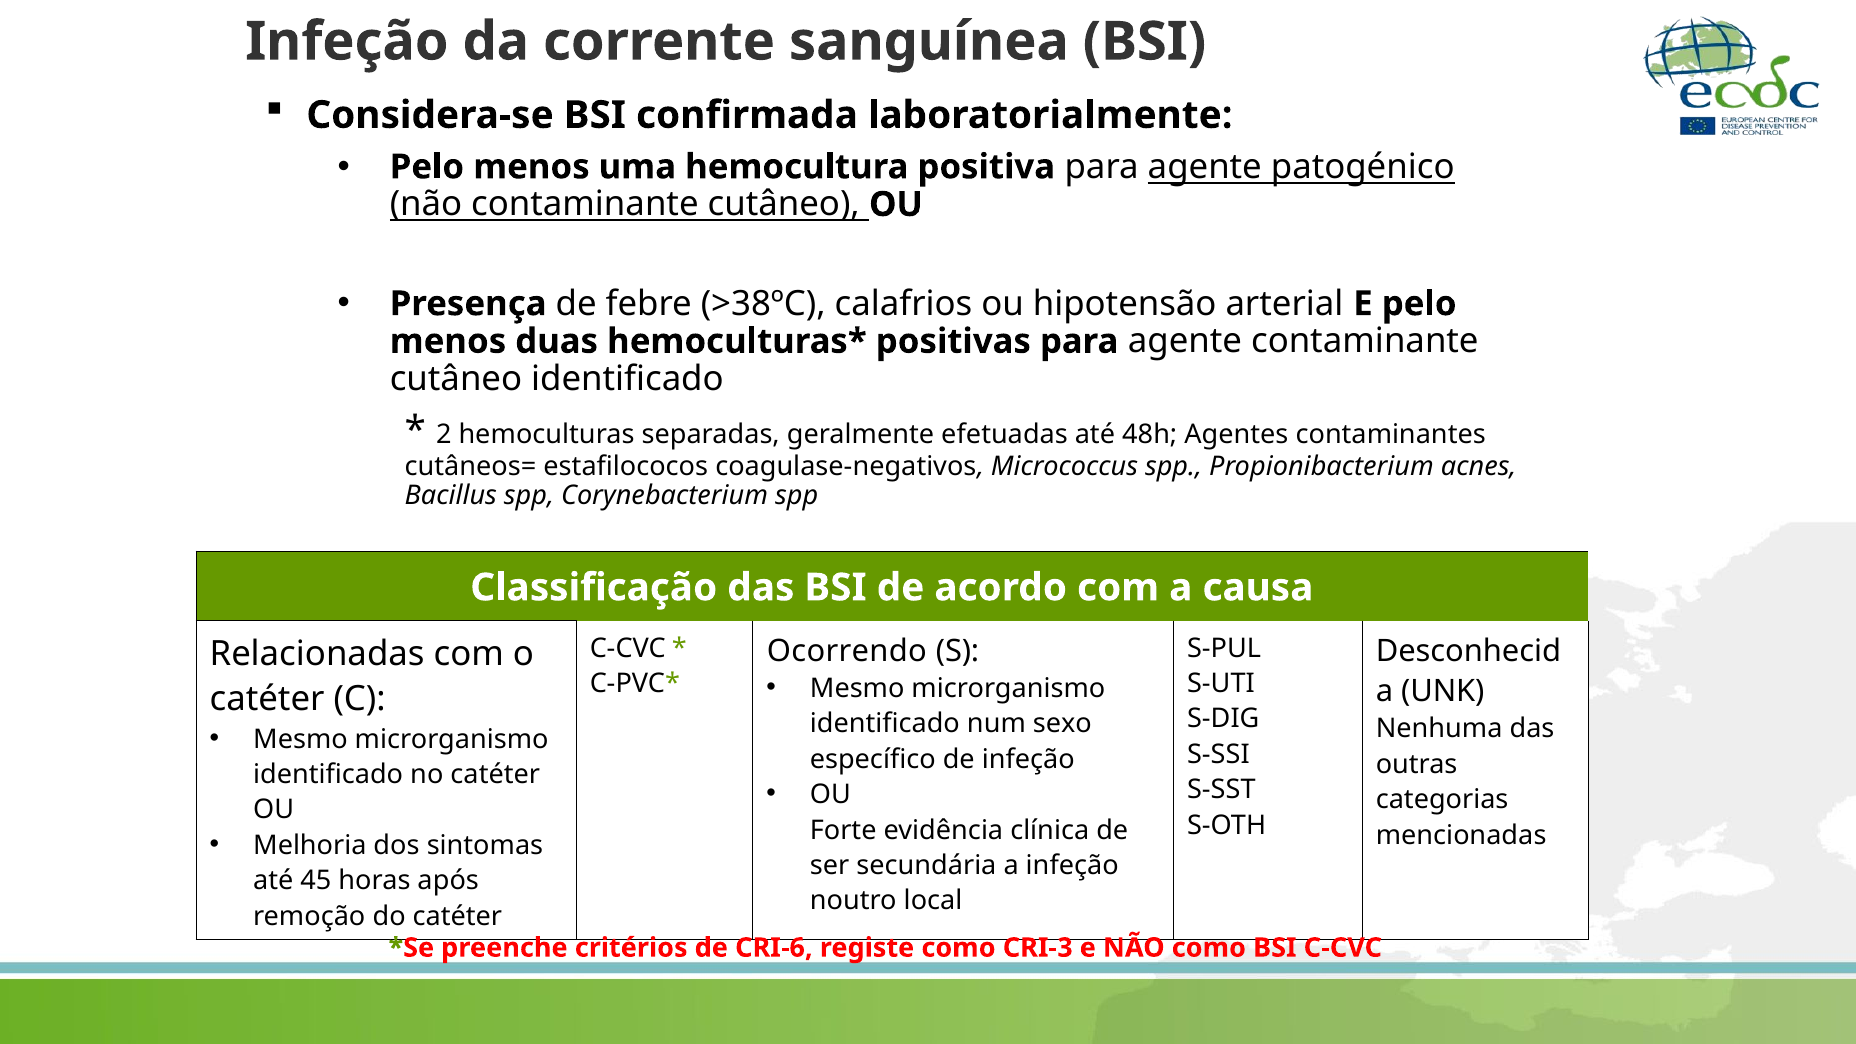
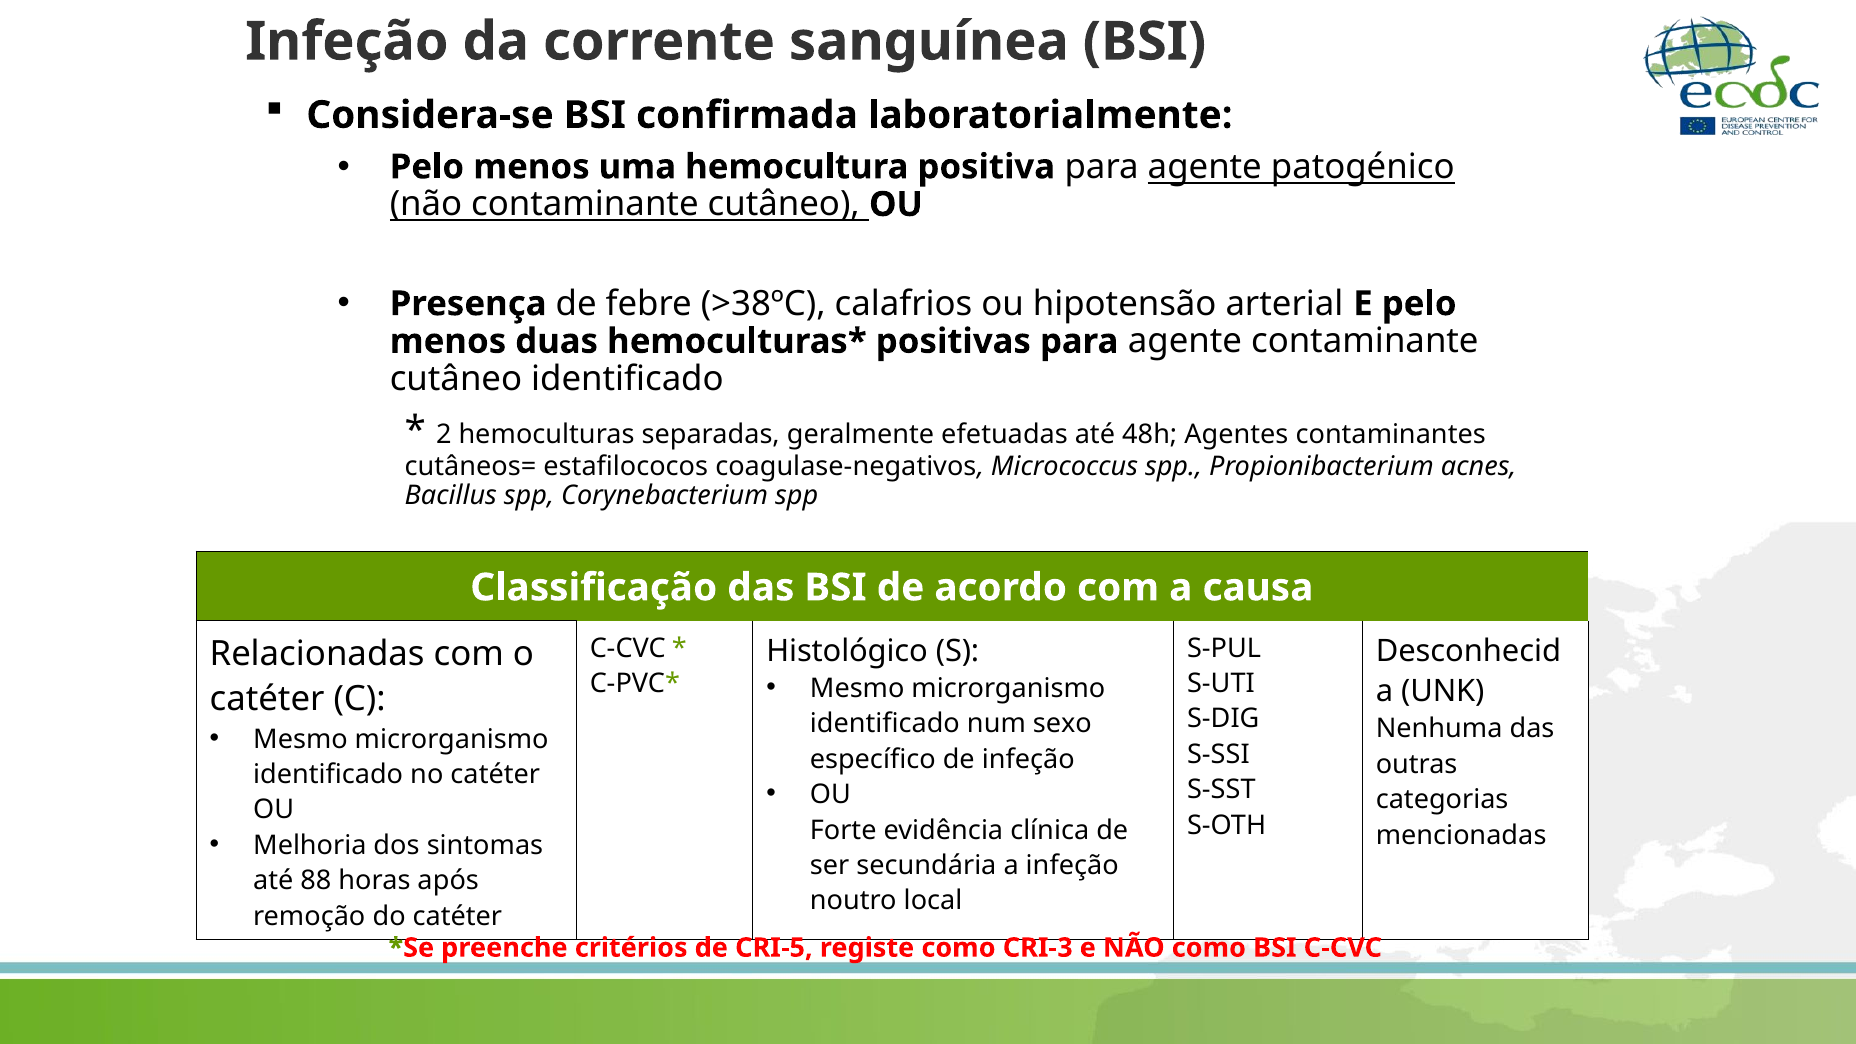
Ocorrendo: Ocorrendo -> Histológico
45: 45 -> 88
CRI-6: CRI-6 -> CRI-5
